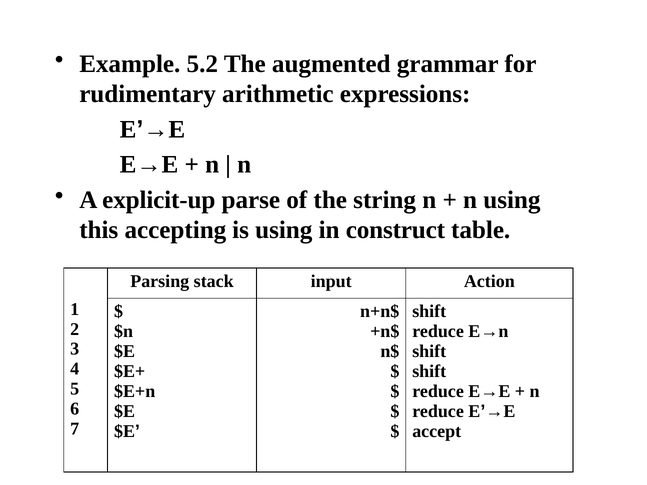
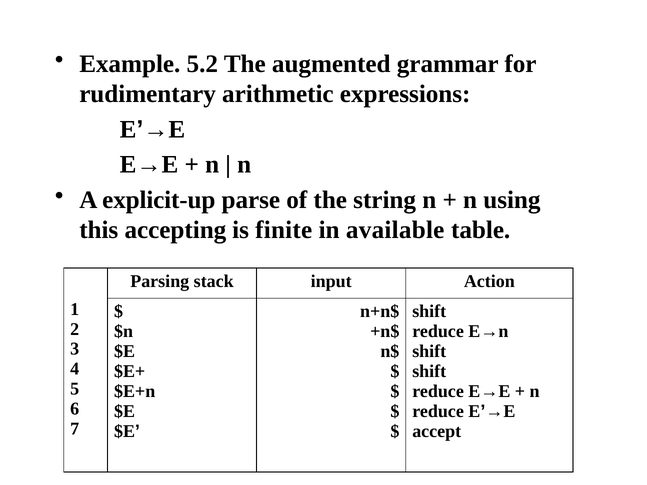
is using: using -> finite
construct: construct -> available
